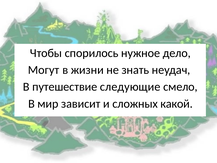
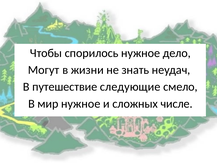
мир зависит: зависит -> нужное
какой: какой -> числе
